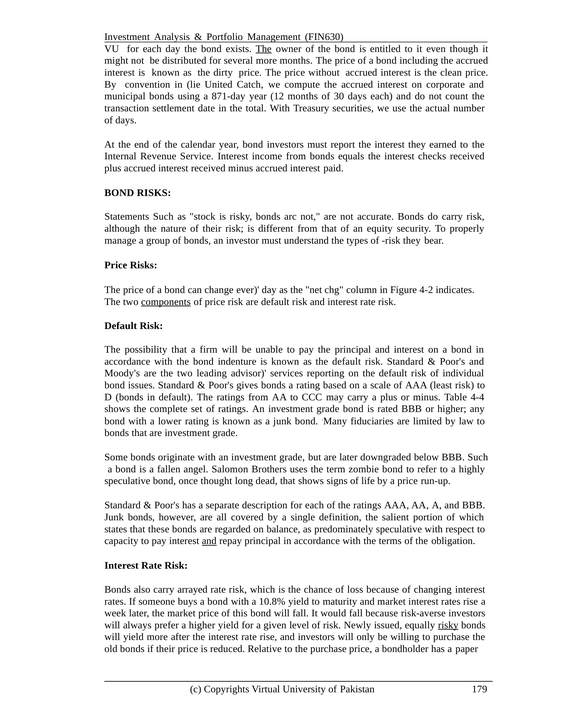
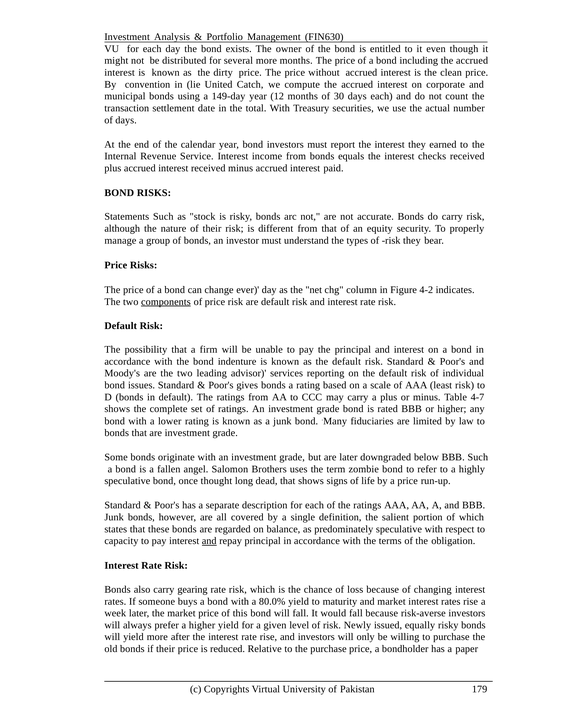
The at (264, 49) underline: present -> none
871-day: 871-day -> 149-day
4-4: 4-4 -> 4-7
arrayed: arrayed -> gearing
10.8%: 10.8% -> 80.0%
risky at (448, 625) underline: present -> none
